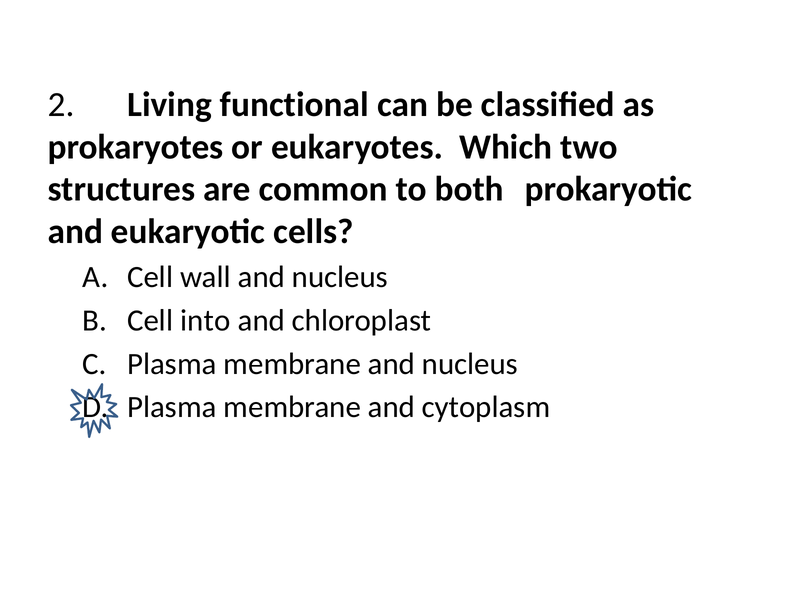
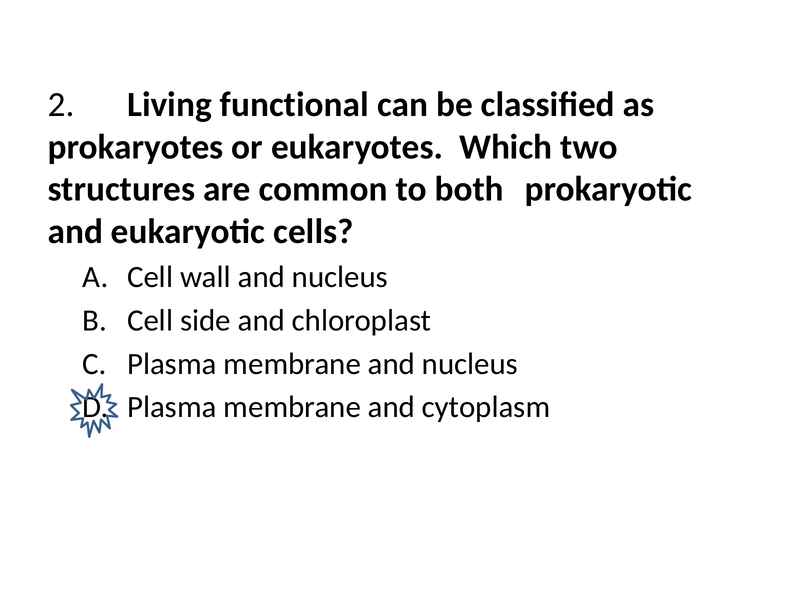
into: into -> side
